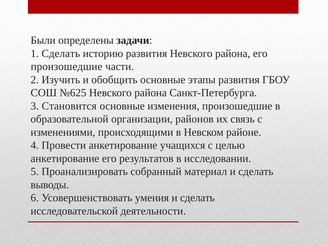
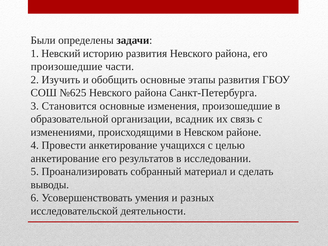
1 Сделать: Сделать -> Невский
районов: районов -> всадник
умения и сделать: сделать -> разных
